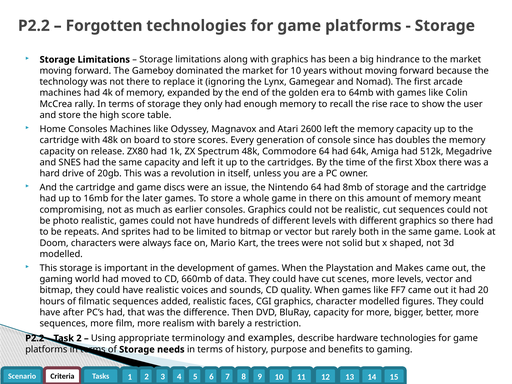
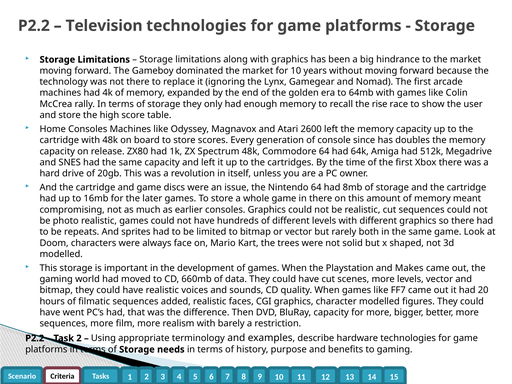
Forgotten: Forgotten -> Television
after: after -> went
